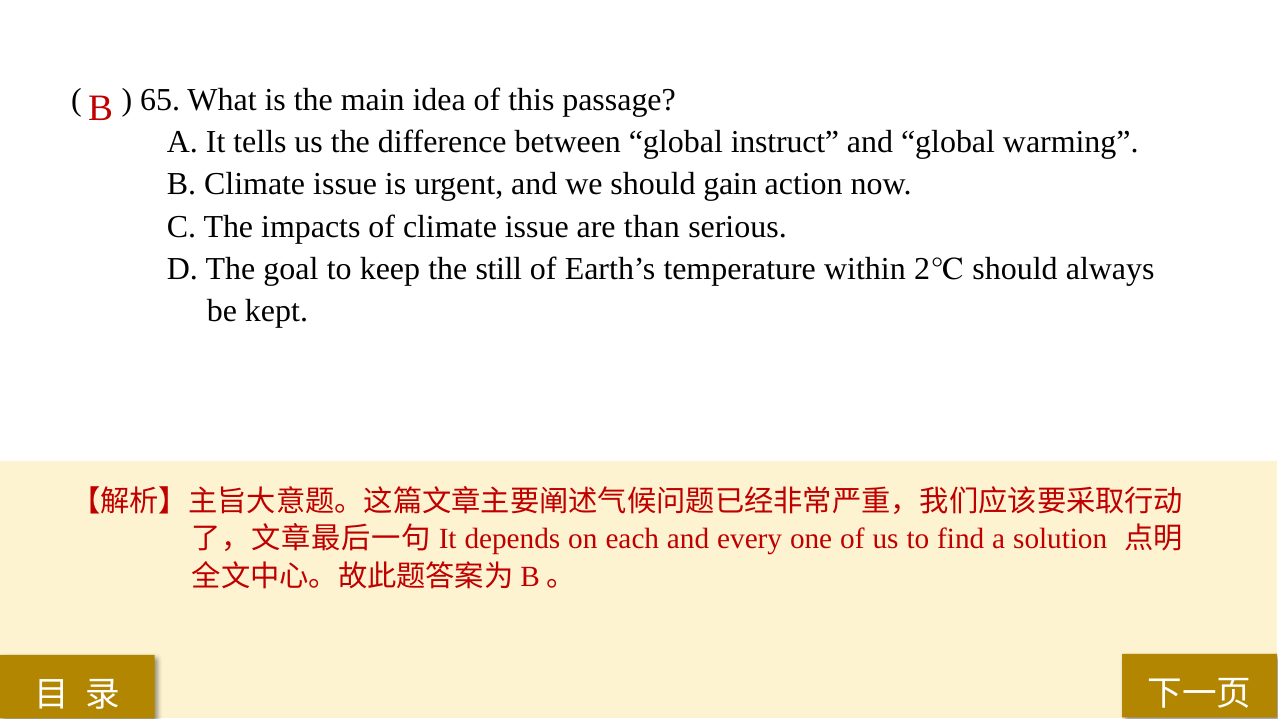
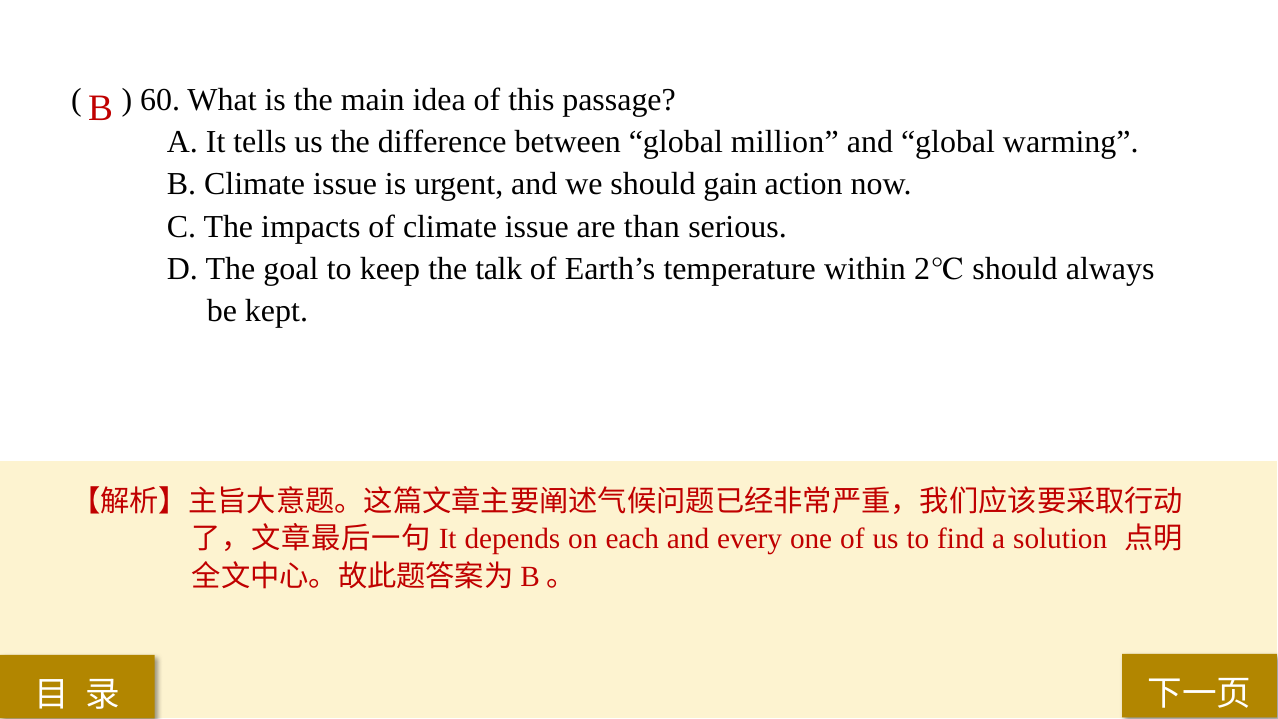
65: 65 -> 60
instruct: instruct -> million
still: still -> talk
